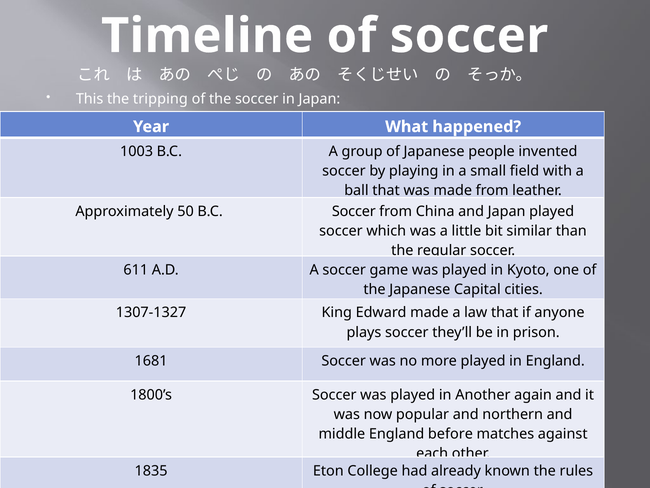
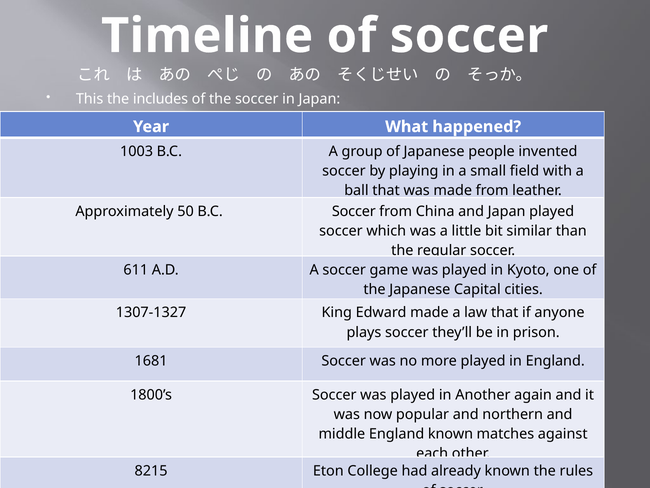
tripping: tripping -> includes
England before: before -> known
1835: 1835 -> 8215
